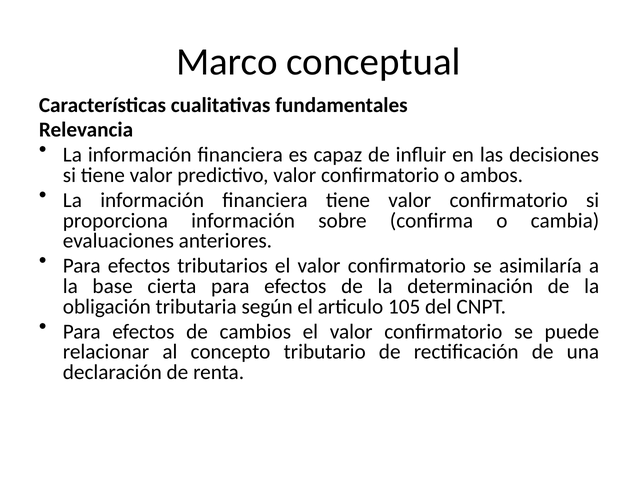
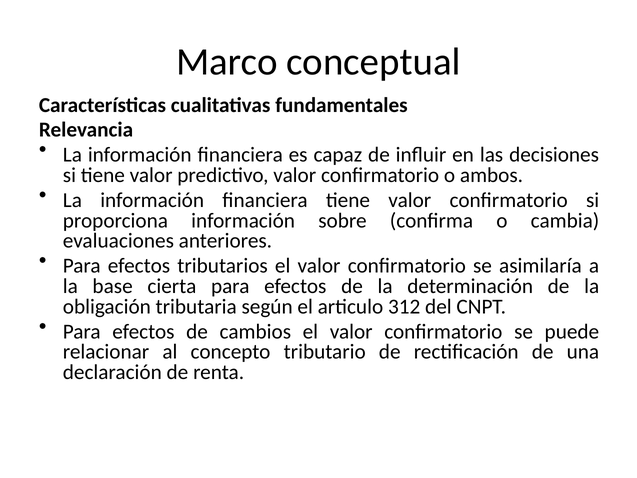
105: 105 -> 312
